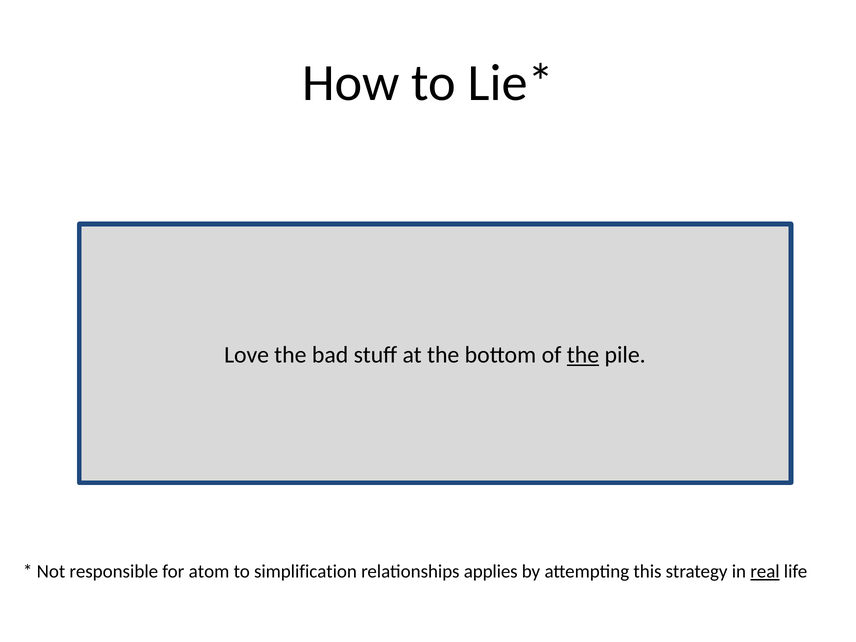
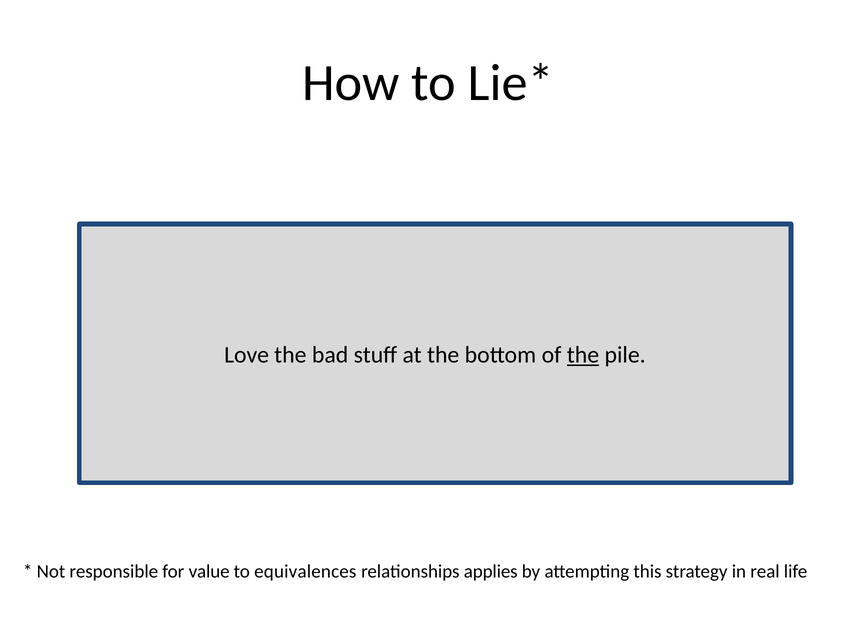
atom: atom -> value
simplification: simplification -> equivalences
real underline: present -> none
